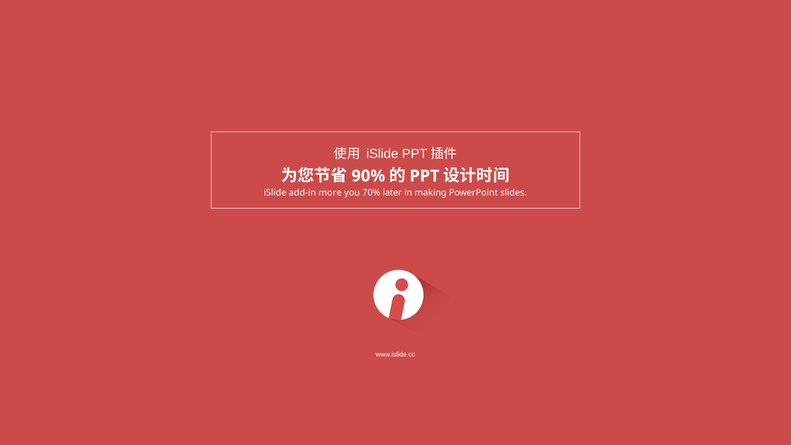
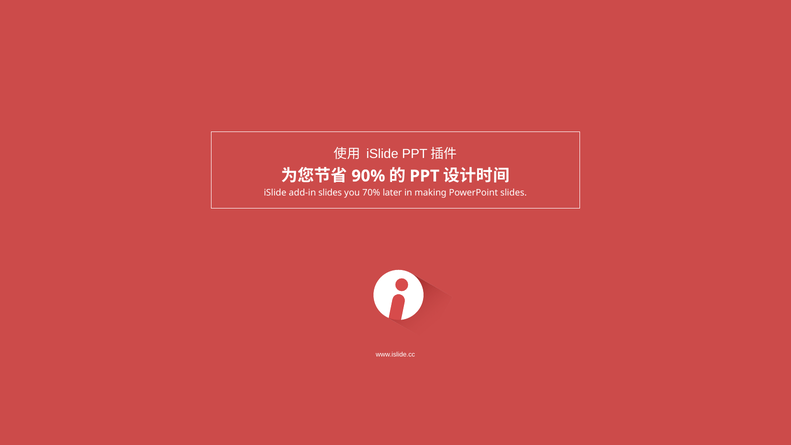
add-in more: more -> slides
